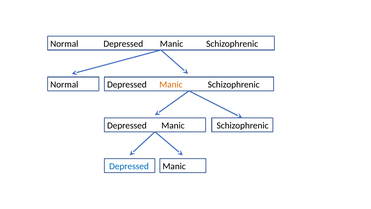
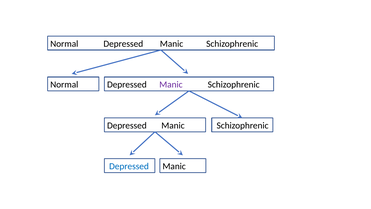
Manic at (171, 84) colour: orange -> purple
